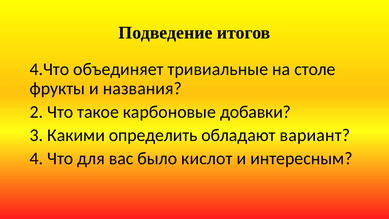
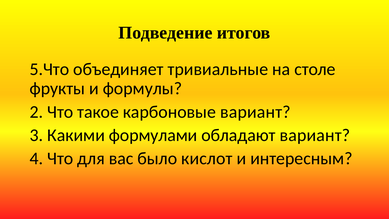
4.Что: 4.Что -> 5.Что
названия: названия -> формулы
карбоновые добавки: добавки -> вариант
определить: определить -> формулами
